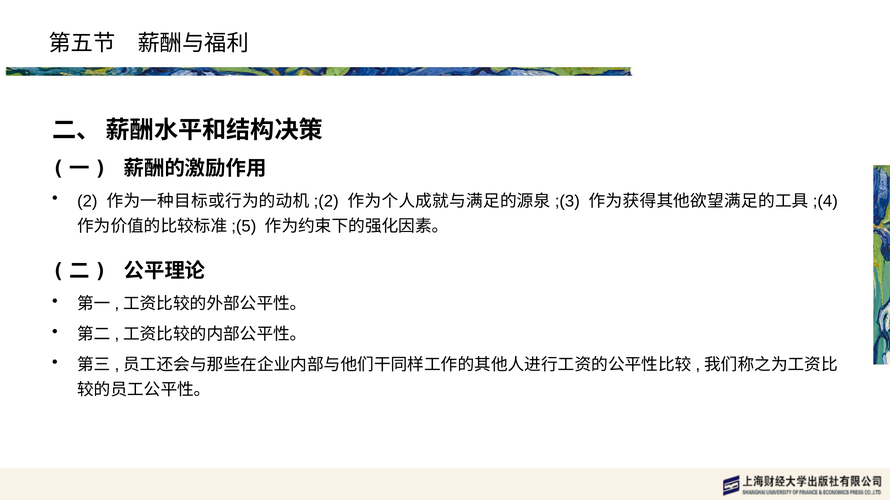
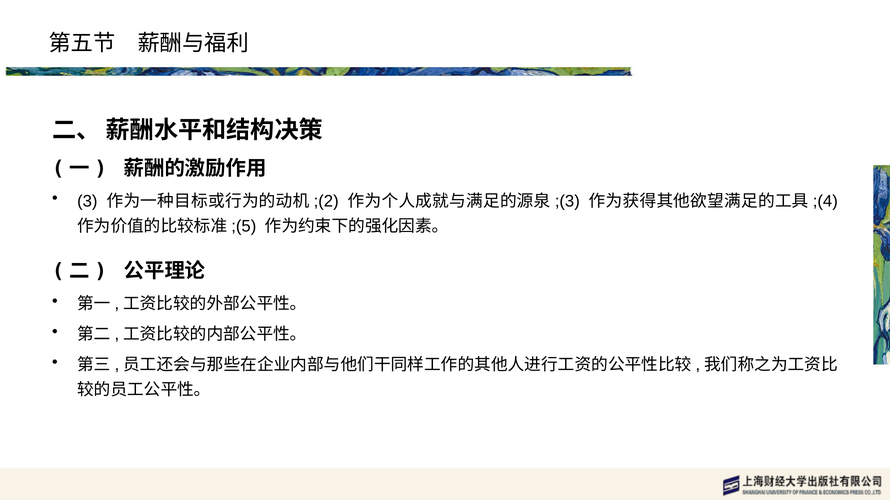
2: 2 -> 3
